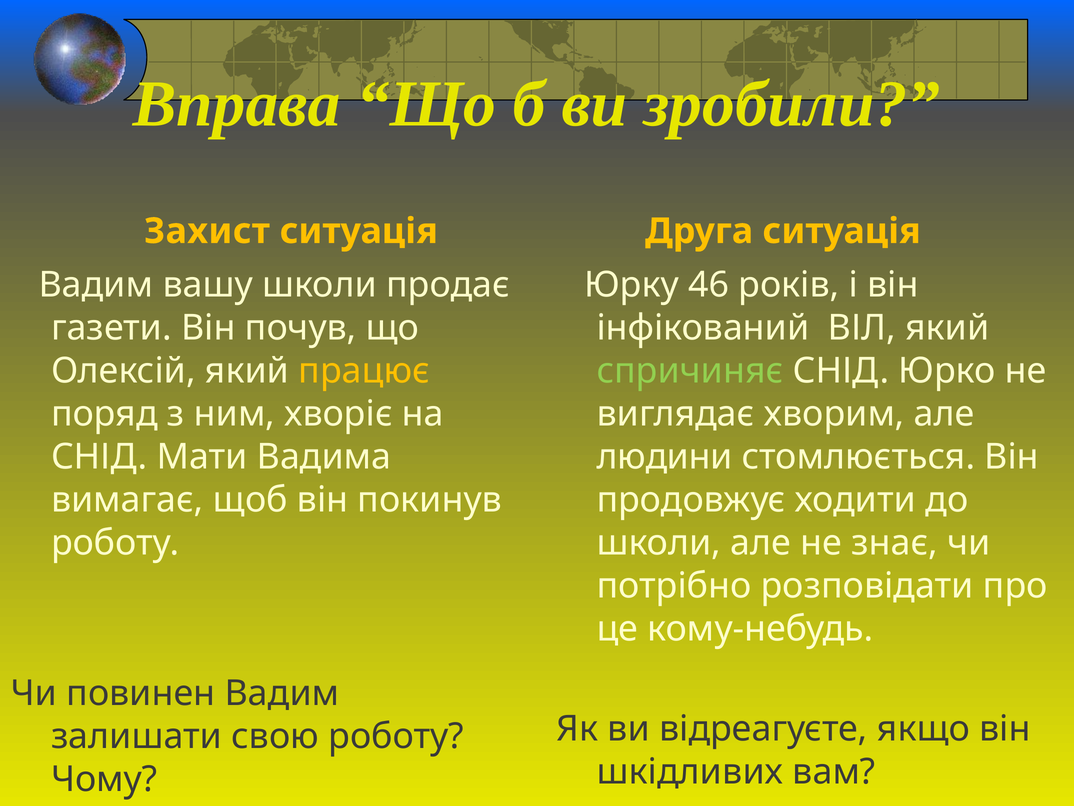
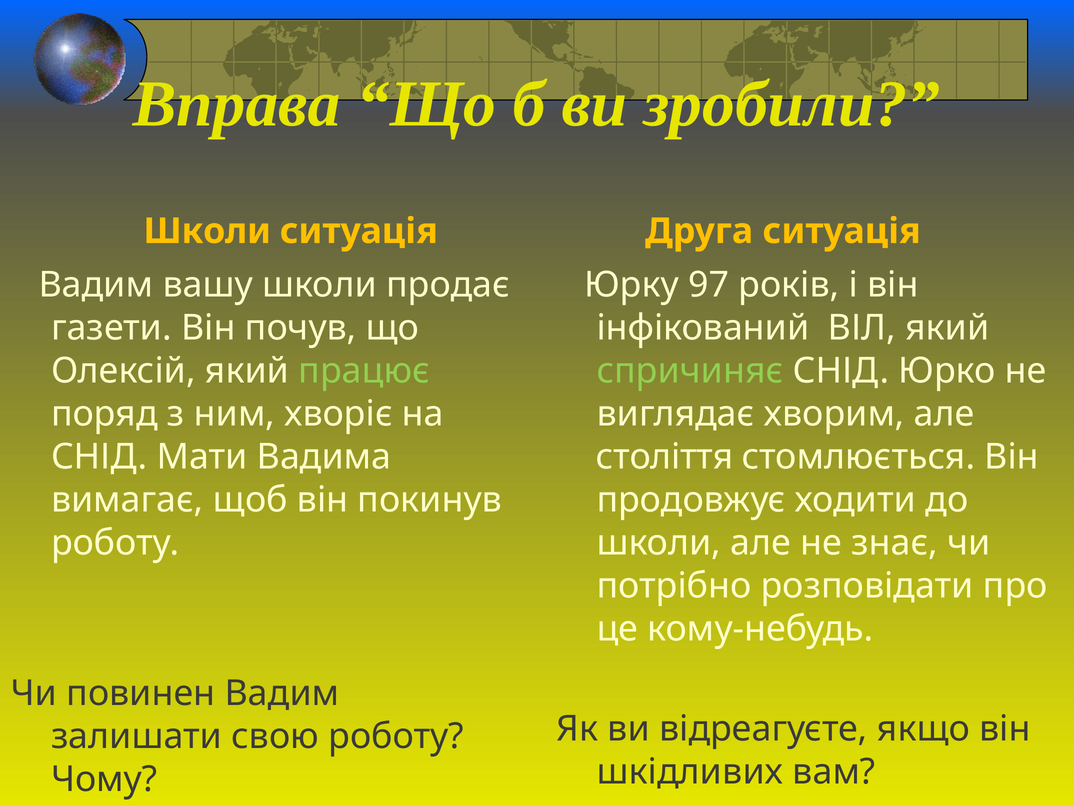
Захист at (207, 231): Захист -> Школи
46: 46 -> 97
працює colour: yellow -> light green
людини: людини -> століття
